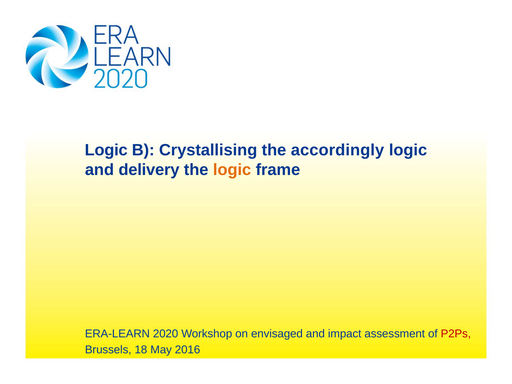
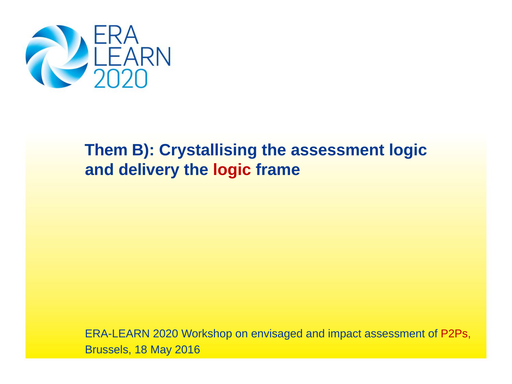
Logic at (106, 150): Logic -> Them
the accordingly: accordingly -> assessment
logic at (232, 170) colour: orange -> red
